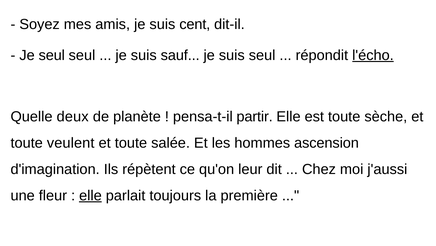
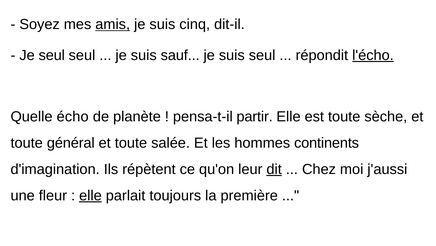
amis underline: none -> present
cent: cent -> cinq
deux: deux -> écho
veulent: veulent -> général
ascension: ascension -> continents
dit underline: none -> present
